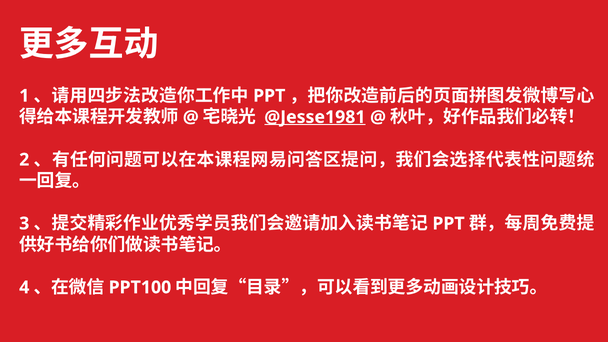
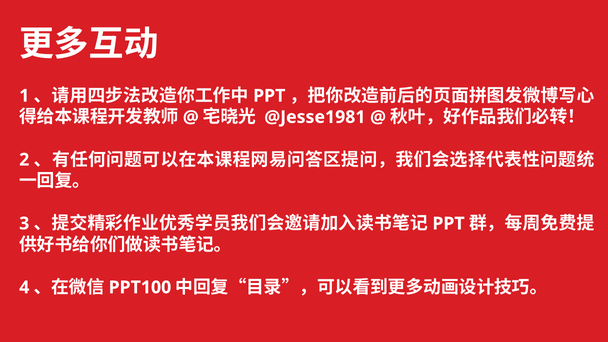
@Jesse1981 underline: present -> none
